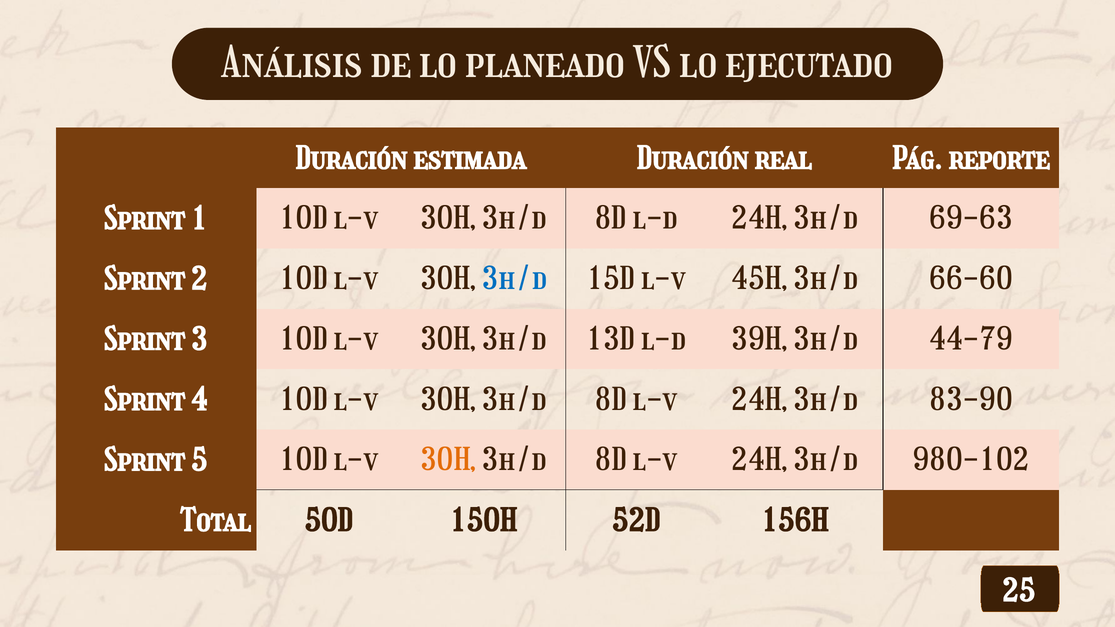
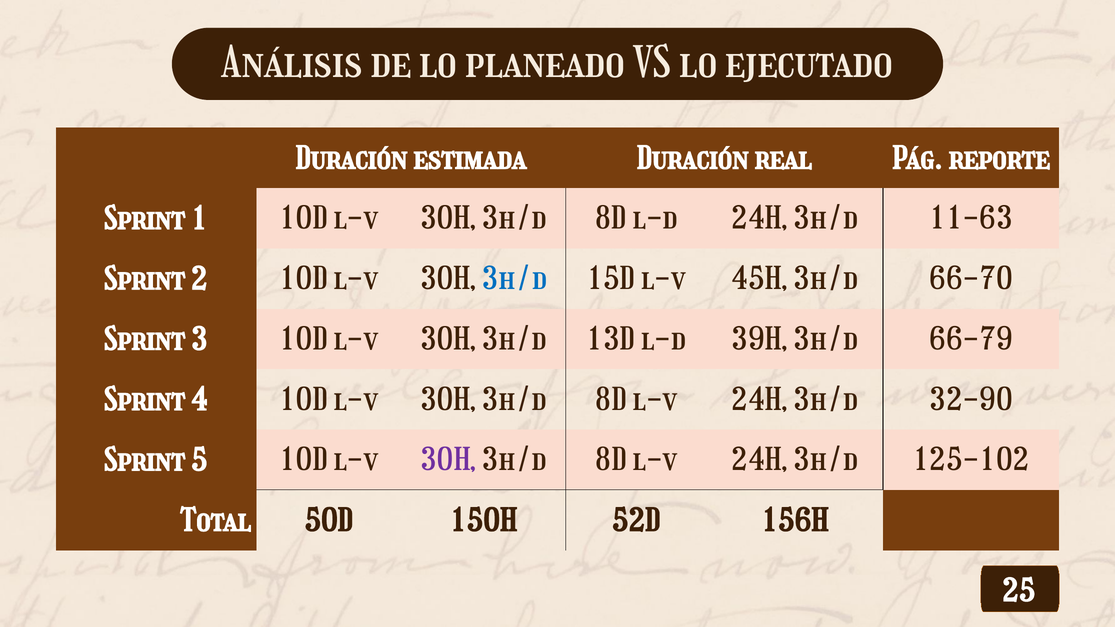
69-63: 69-63 -> 11-63
66-60: 66-60 -> 66-70
44-79: 44-79 -> 66-79
83-90: 83-90 -> 32-90
30H at (448, 460) colour: orange -> purple
980-102: 980-102 -> 125-102
